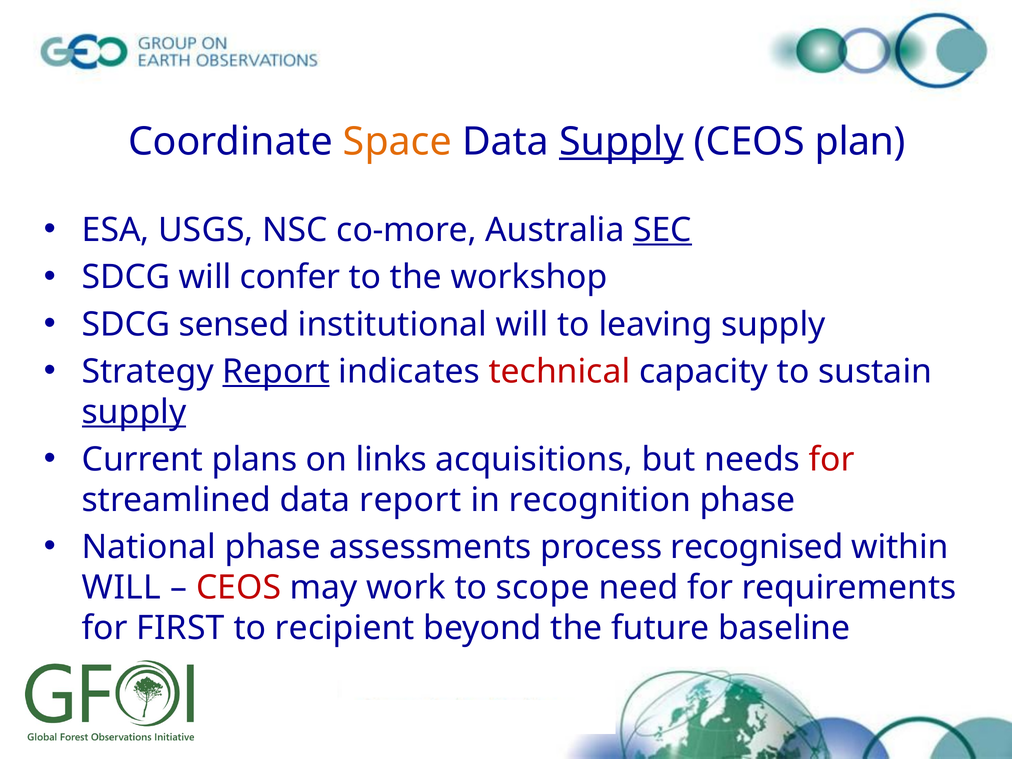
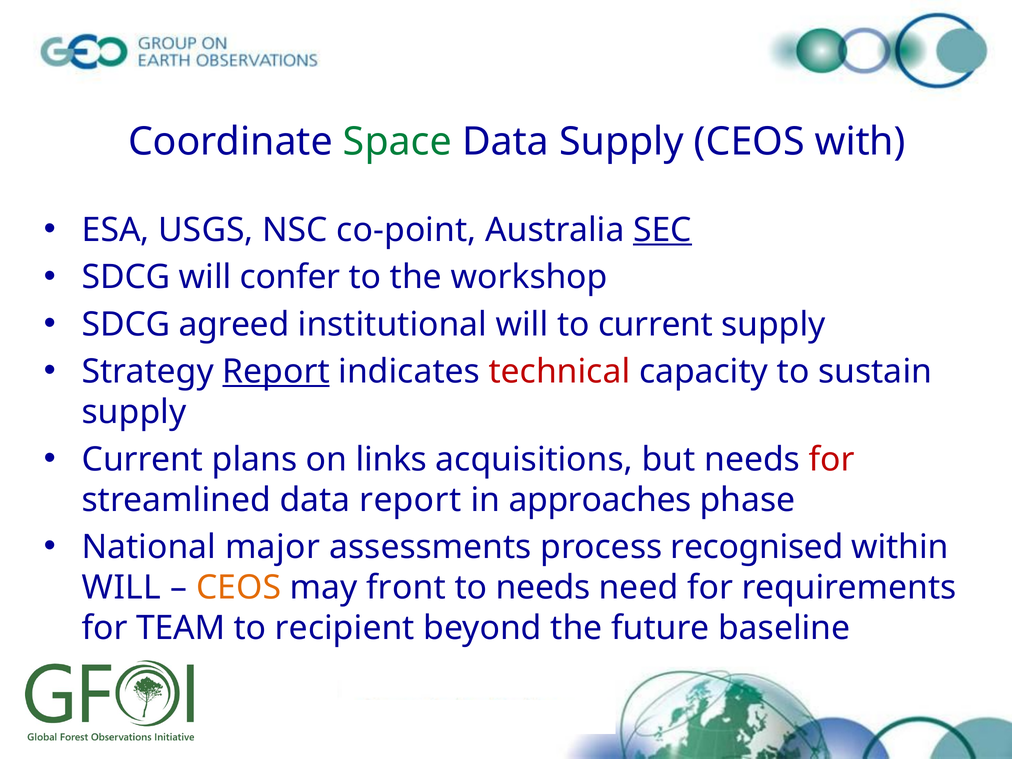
Space colour: orange -> green
Supply at (621, 142) underline: present -> none
plan: plan -> with
co-more: co-more -> co-point
sensed: sensed -> agreed
to leaving: leaving -> current
supply at (134, 412) underline: present -> none
recognition: recognition -> approaches
National phase: phase -> major
CEOS at (239, 588) colour: red -> orange
work: work -> front
to scope: scope -> needs
FIRST: FIRST -> TEAM
